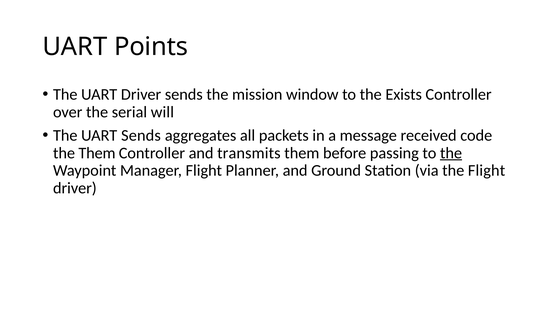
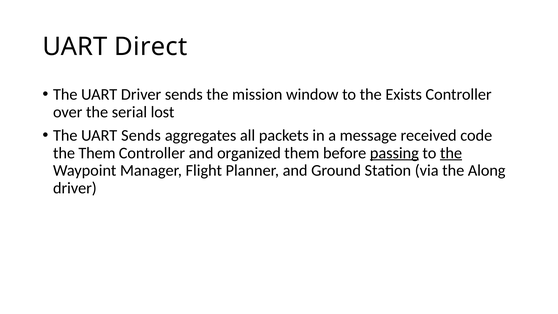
Points: Points -> Direct
will: will -> lost
transmits: transmits -> organized
passing underline: none -> present
the Flight: Flight -> Along
